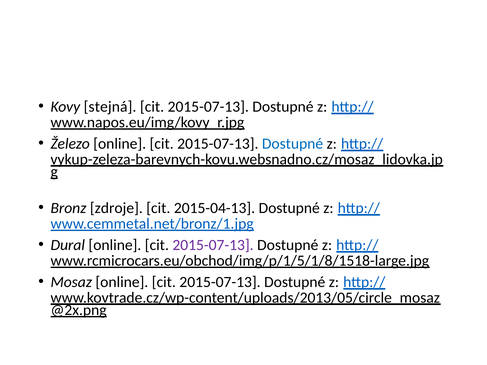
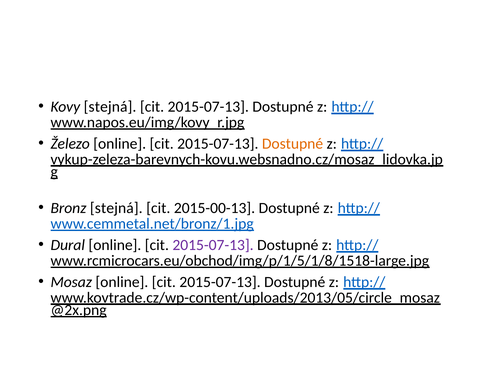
Dostupné at (293, 144) colour: blue -> orange
Bronz zdroje: zdroje -> stejná
2015-04-13: 2015-04-13 -> 2015-00-13
